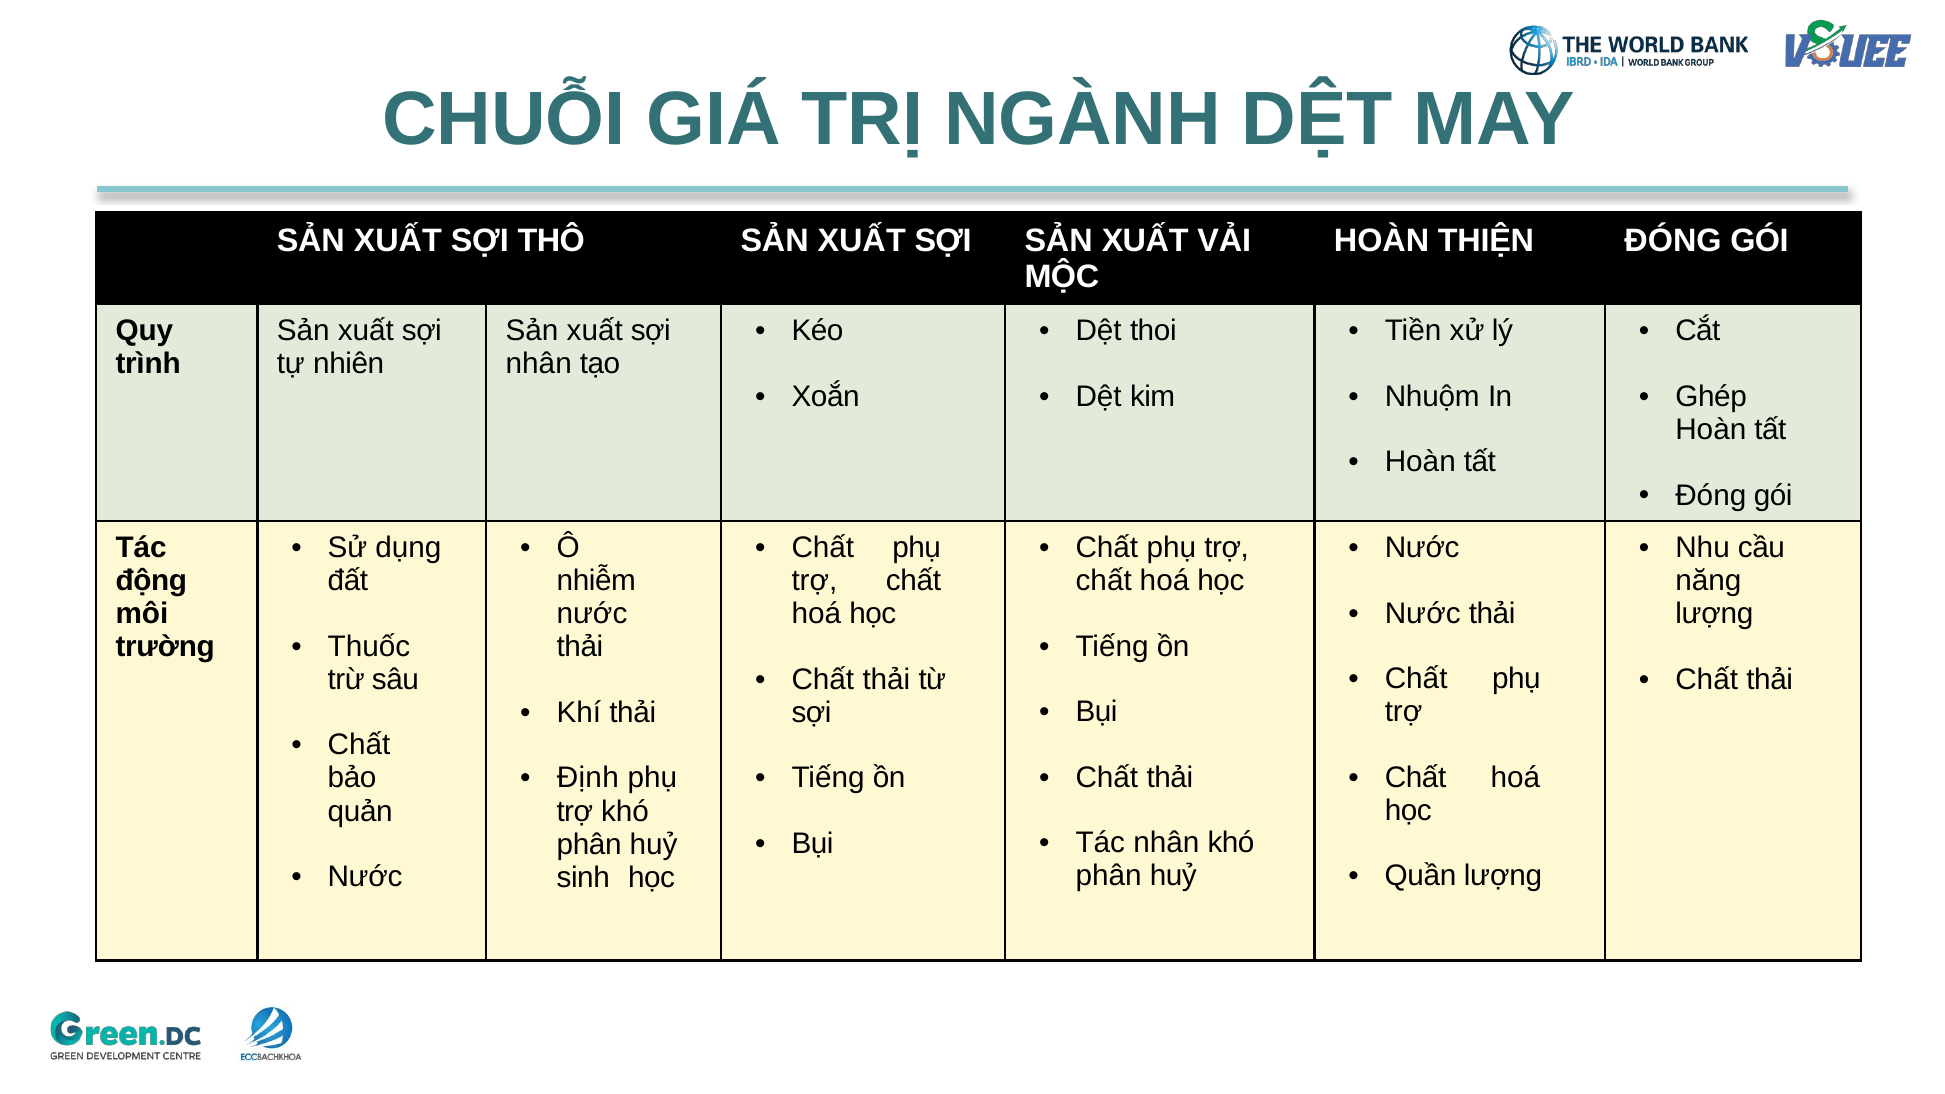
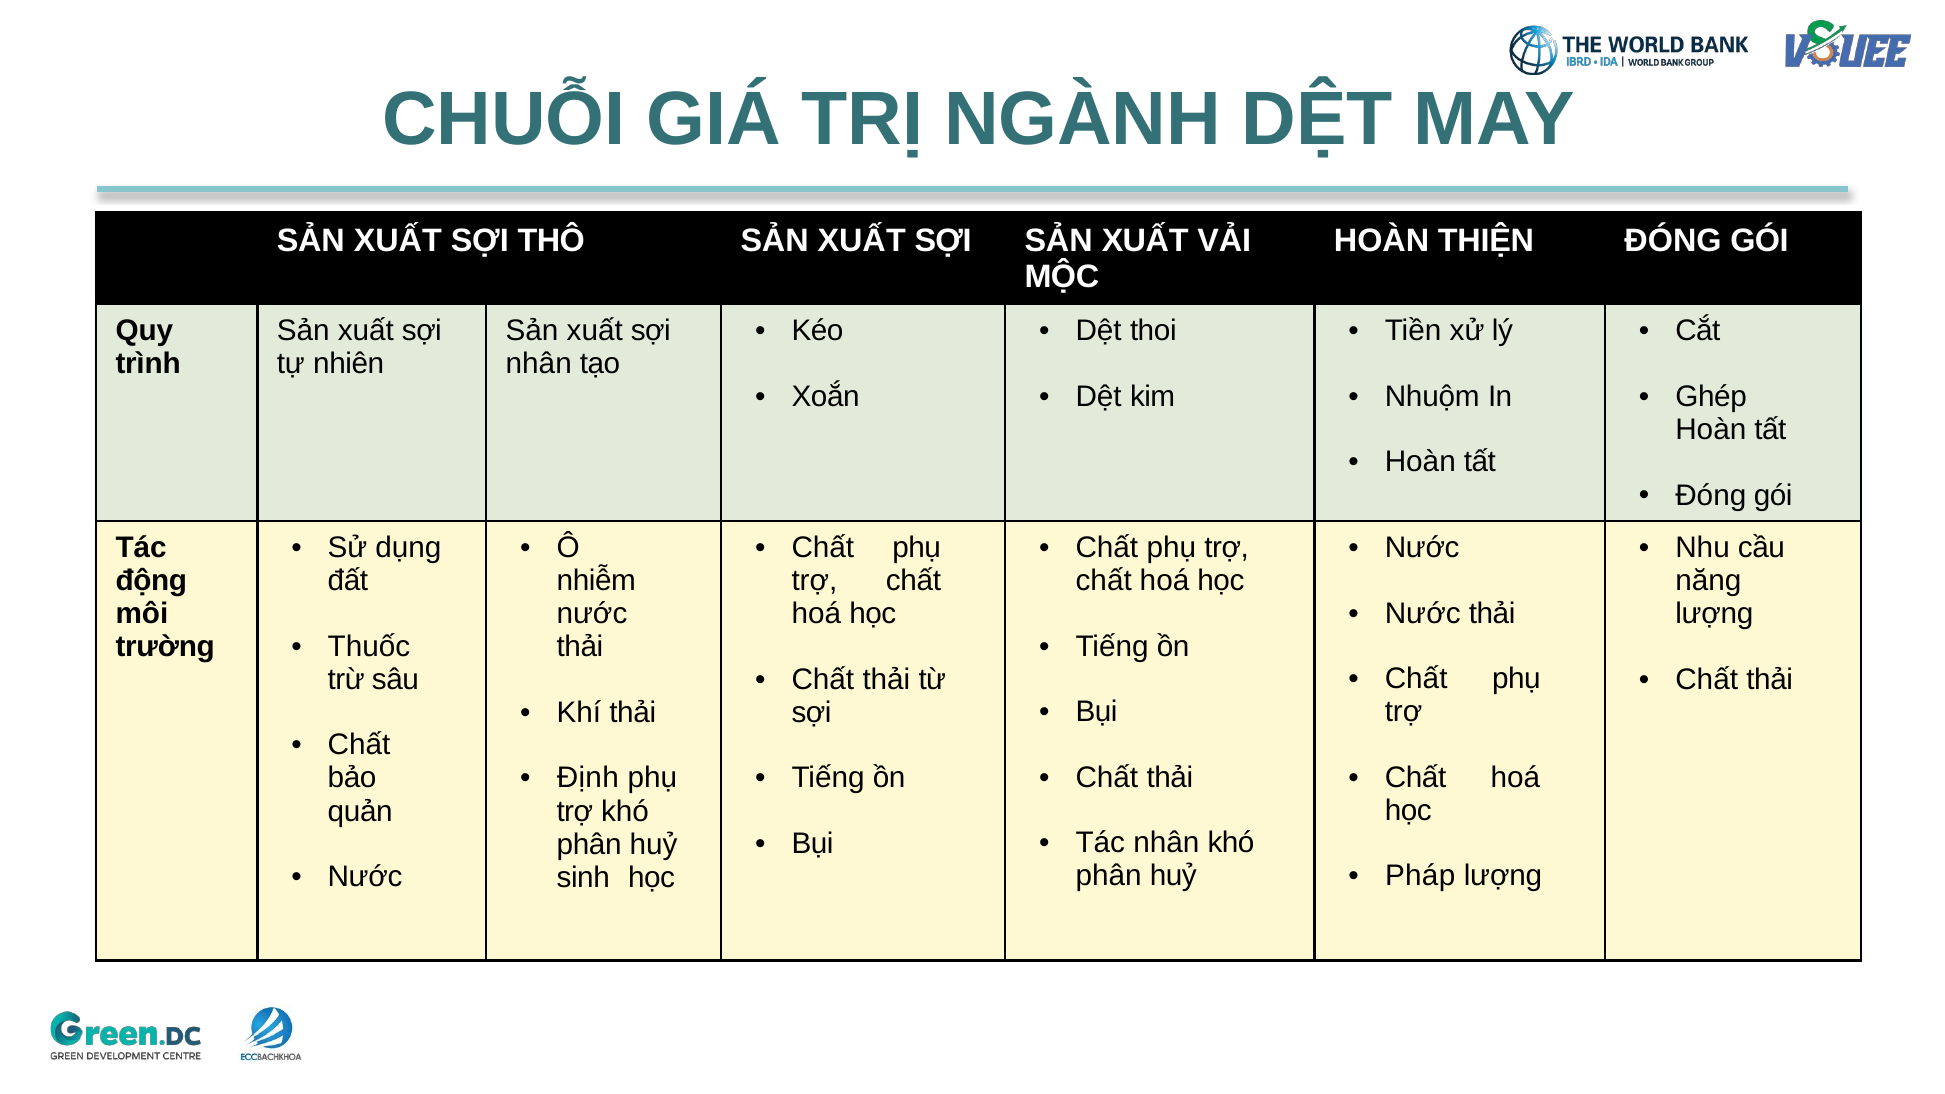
Quần: Quần -> Pháp
